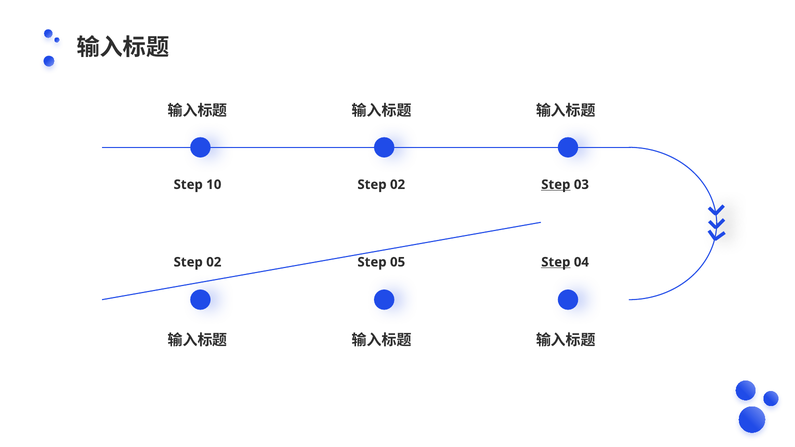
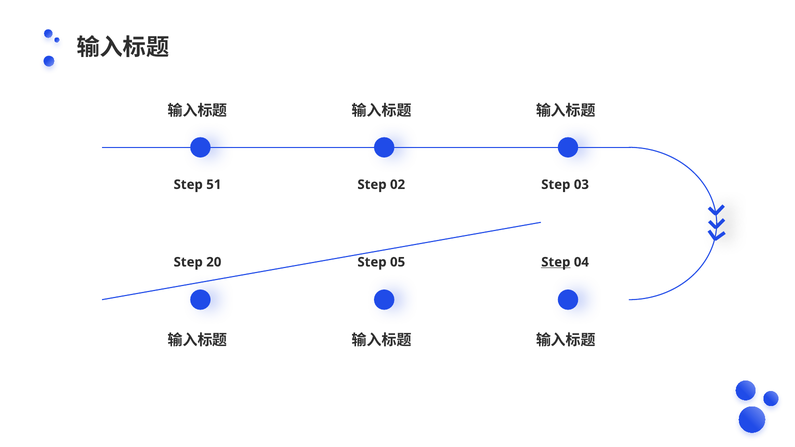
10: 10 -> 51
Step at (556, 185) underline: present -> none
02 at (214, 262): 02 -> 20
